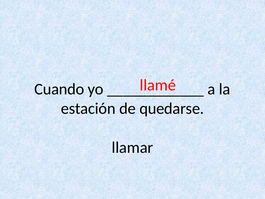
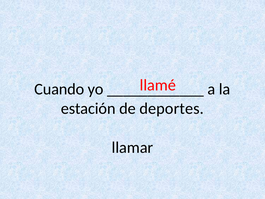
quedarse: quedarse -> deportes
